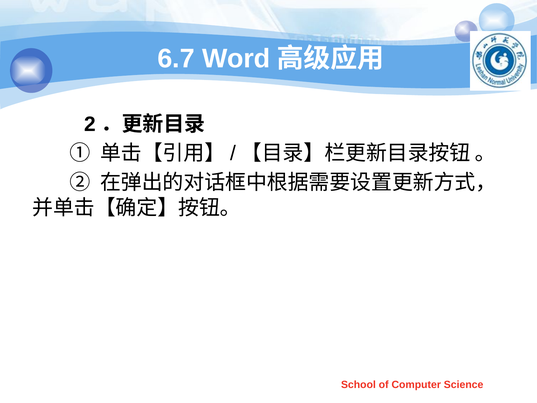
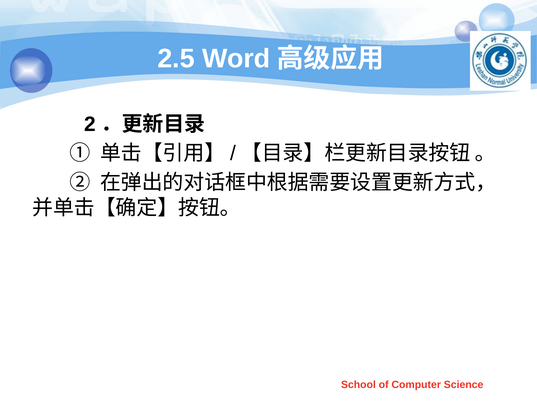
6.7: 6.7 -> 2.5
